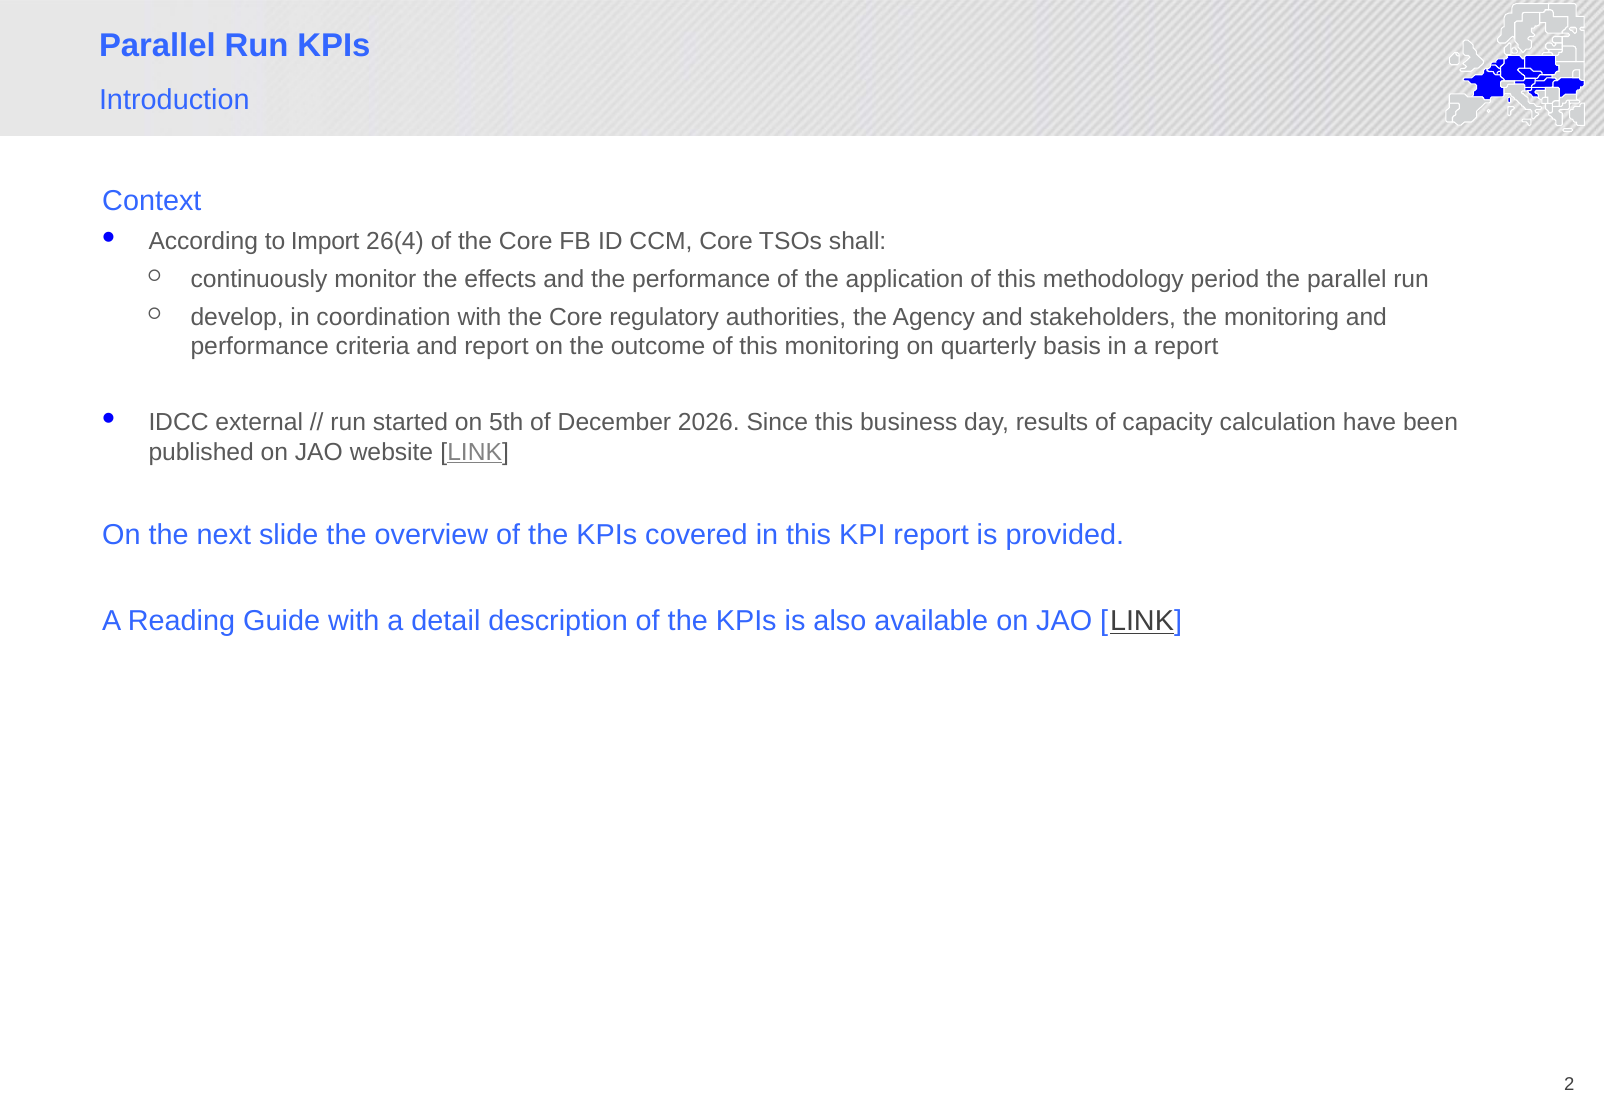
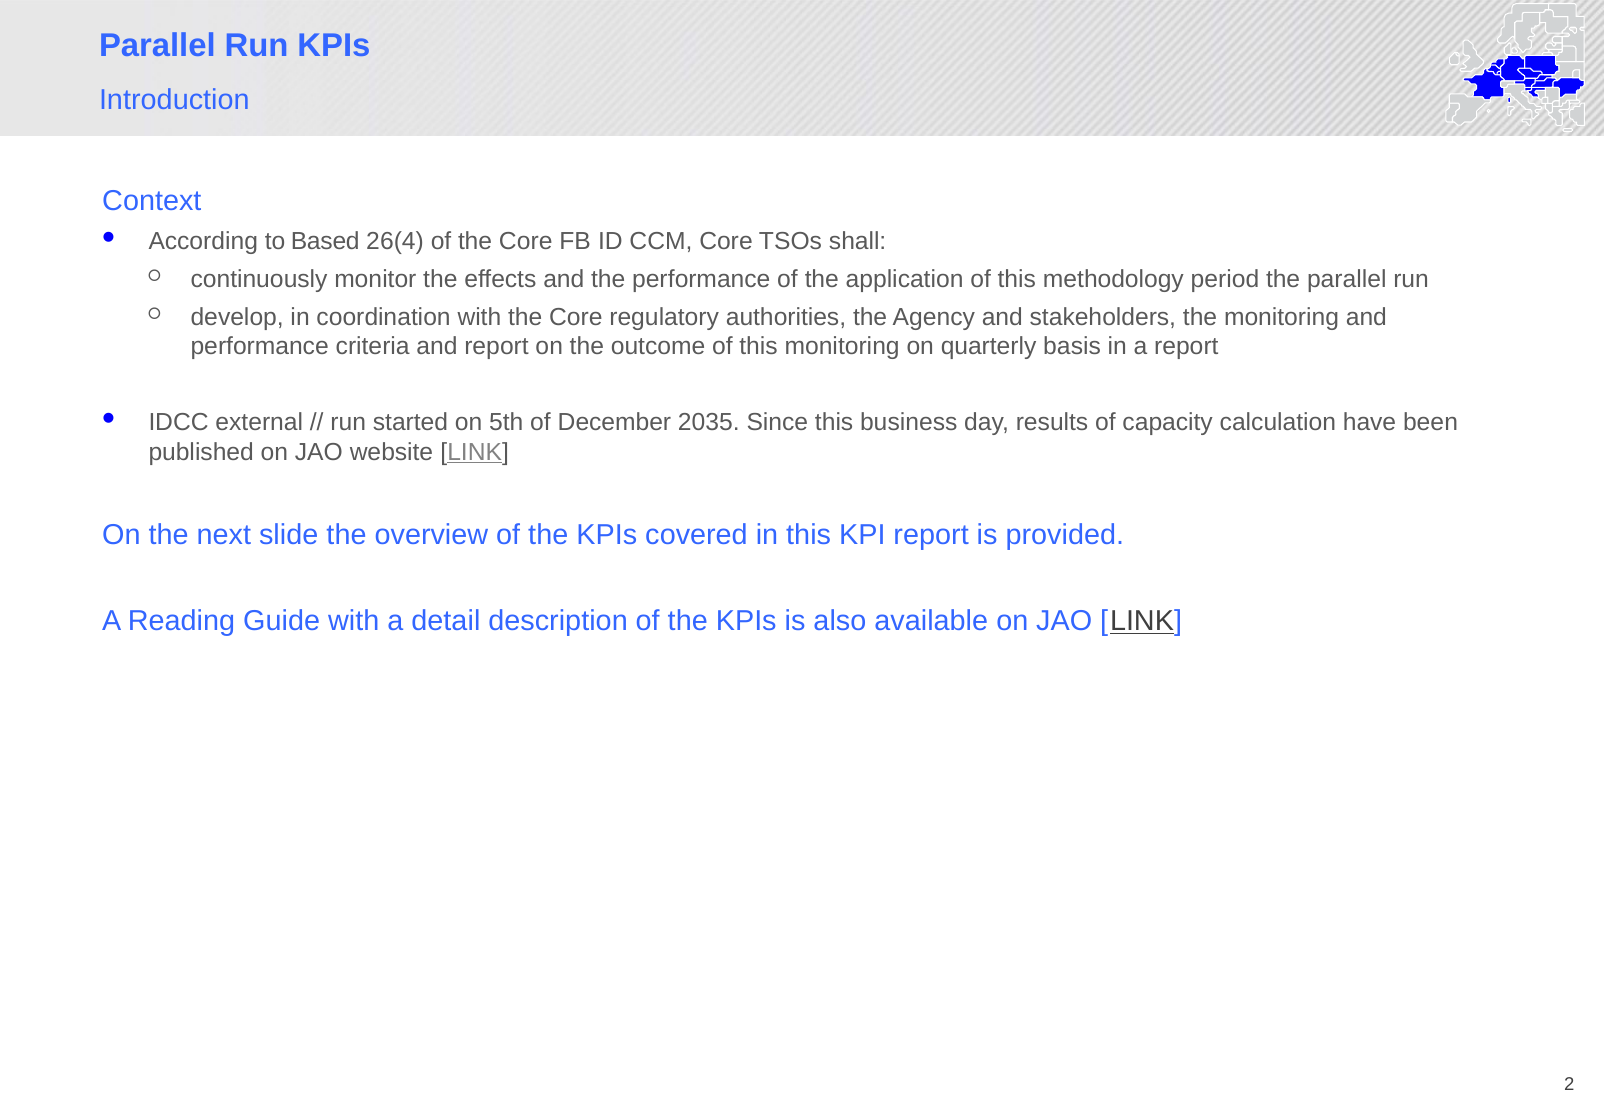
Import: Import -> Based
2026: 2026 -> 2035
